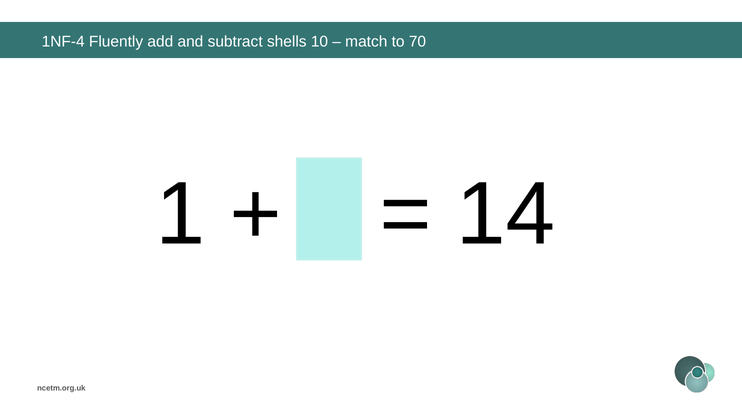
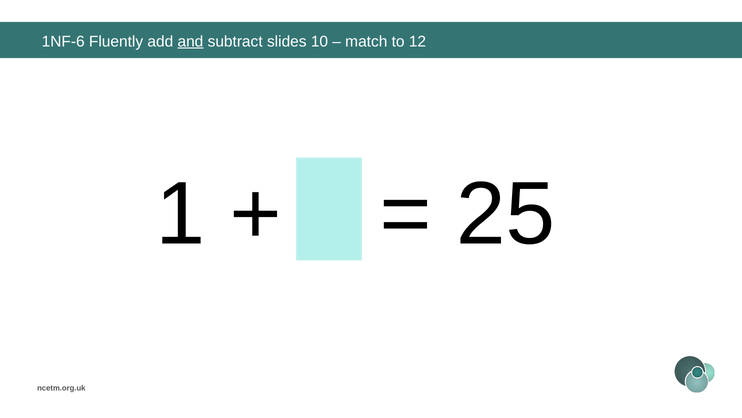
1NF-4: 1NF-4 -> 1NF-6
and underline: none -> present
shells: shells -> slides
70: 70 -> 12
14: 14 -> 25
